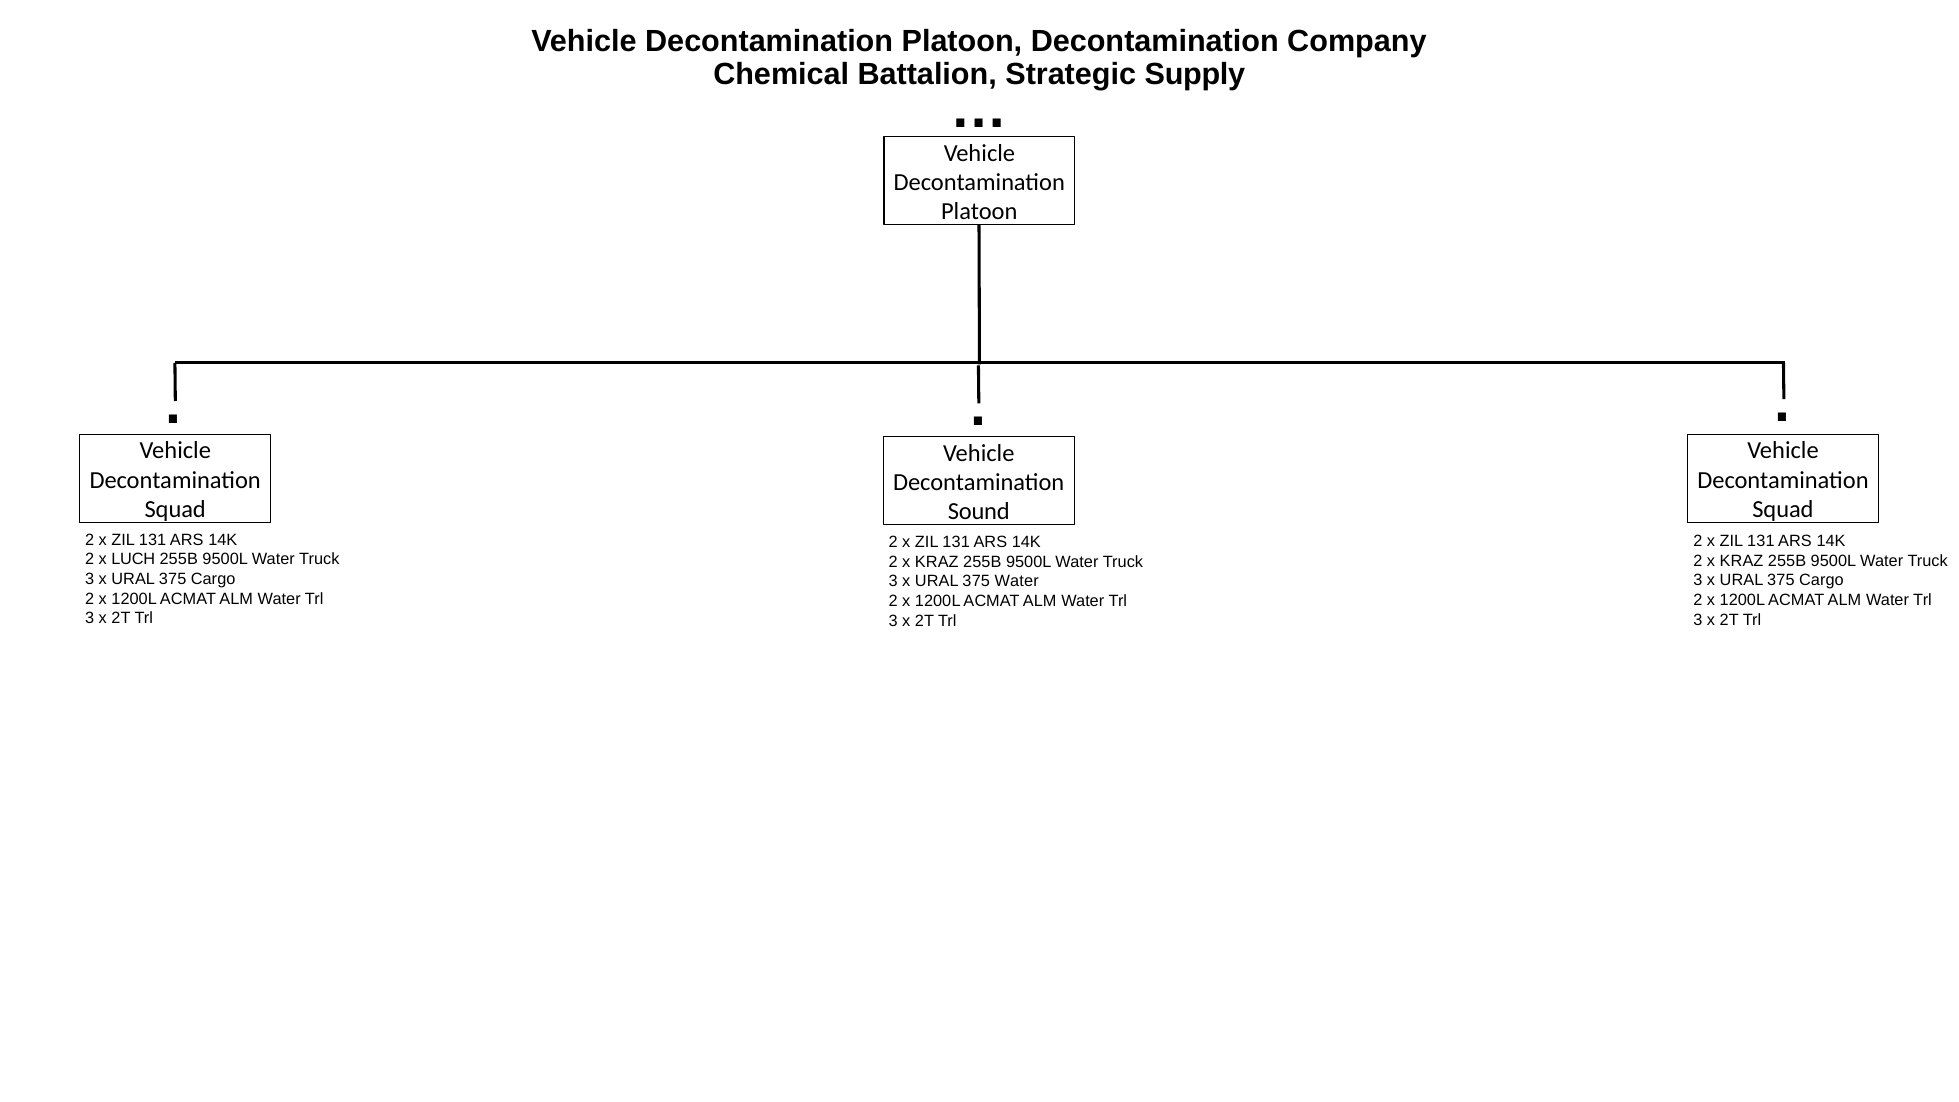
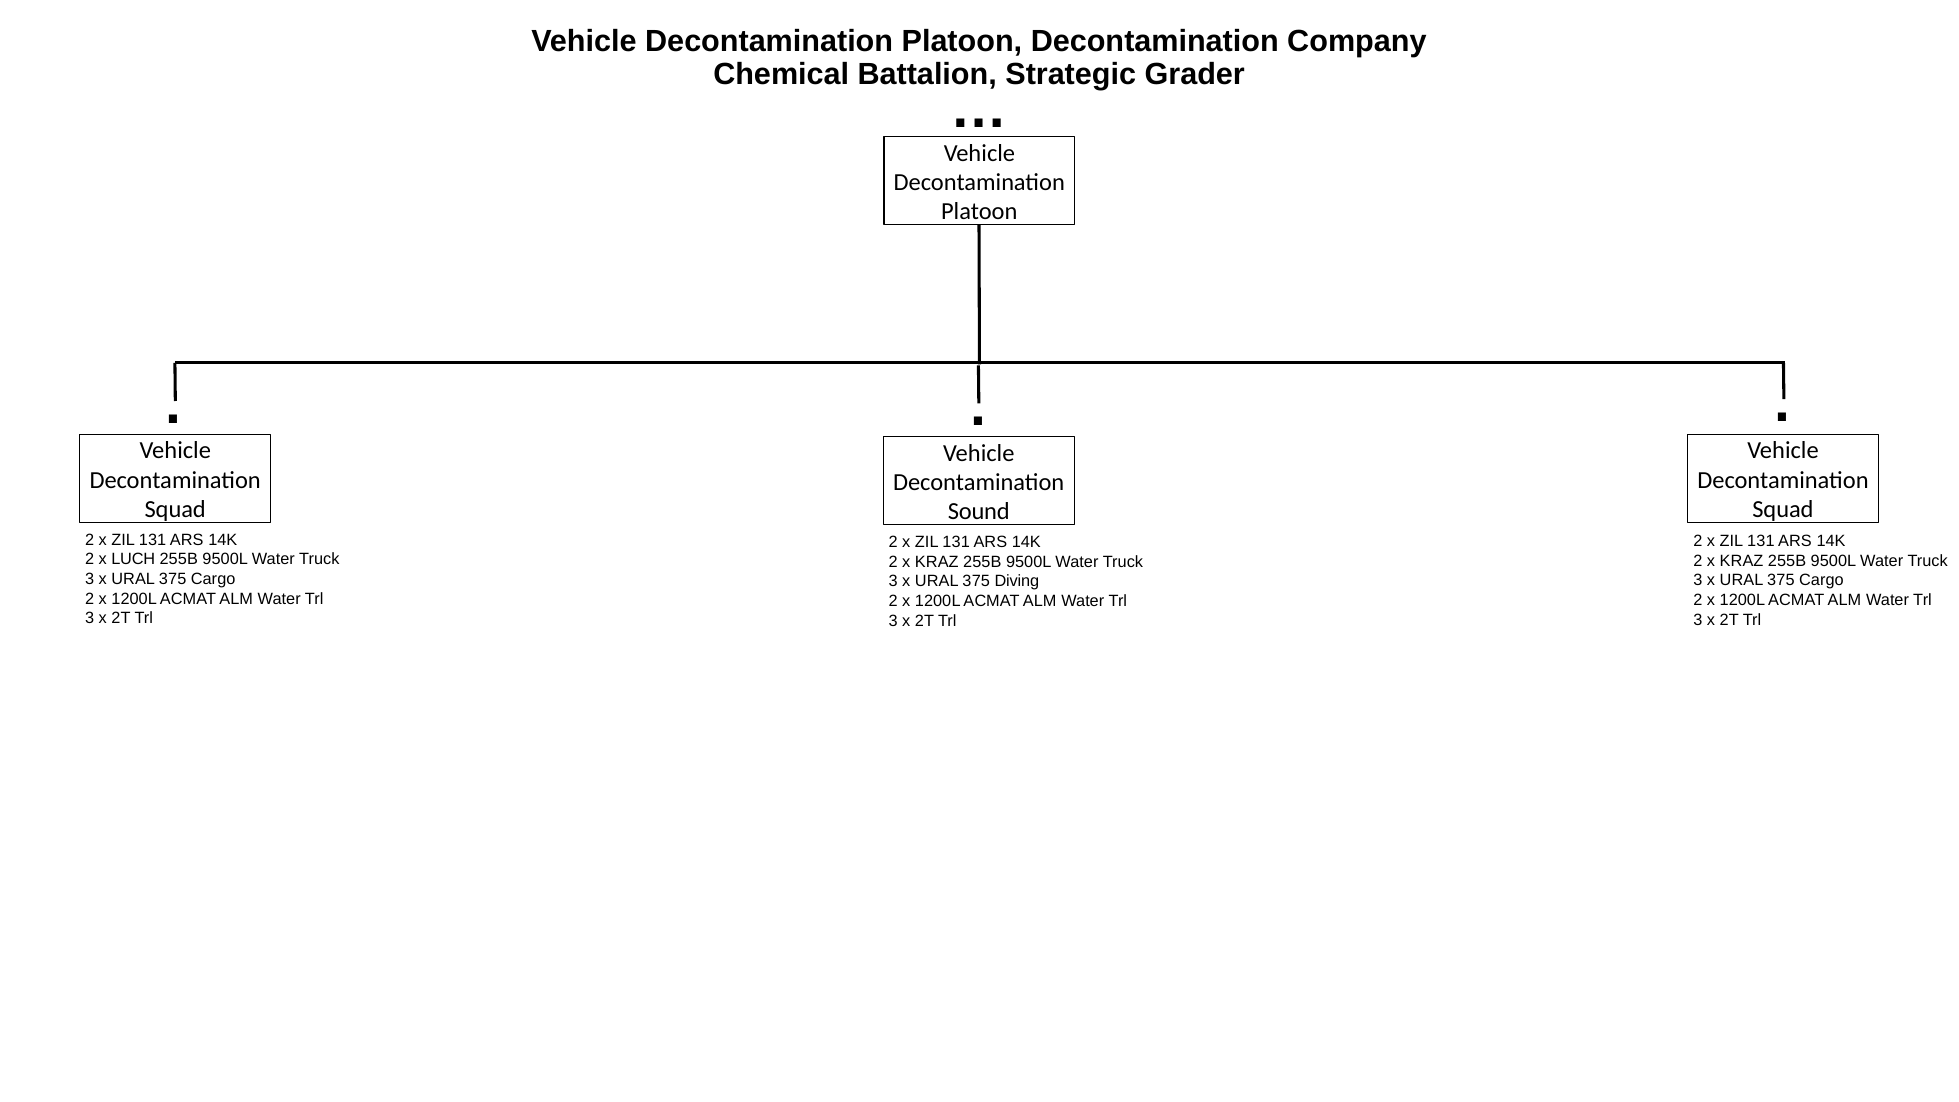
Supply: Supply -> Grader
375 Water: Water -> Diving
